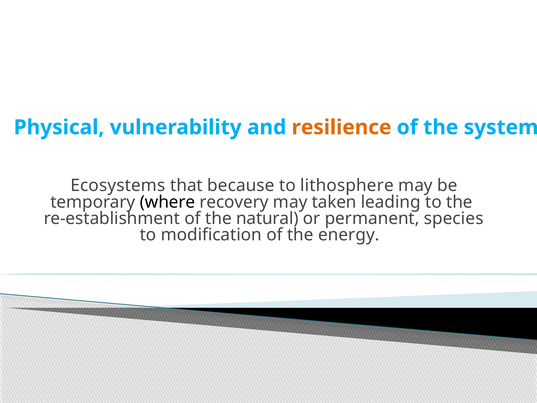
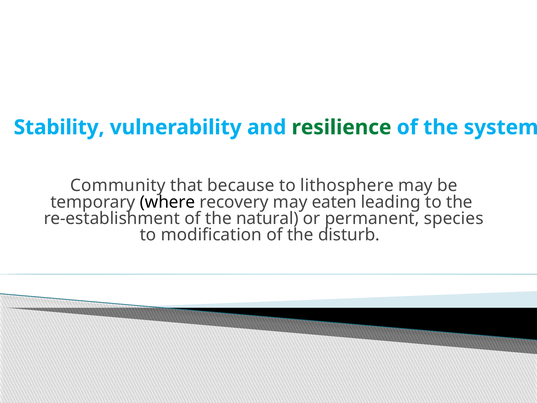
Physical: Physical -> Stability
resilience colour: orange -> green
Ecosystems: Ecosystems -> Community
taken: taken -> eaten
energy: energy -> disturb
